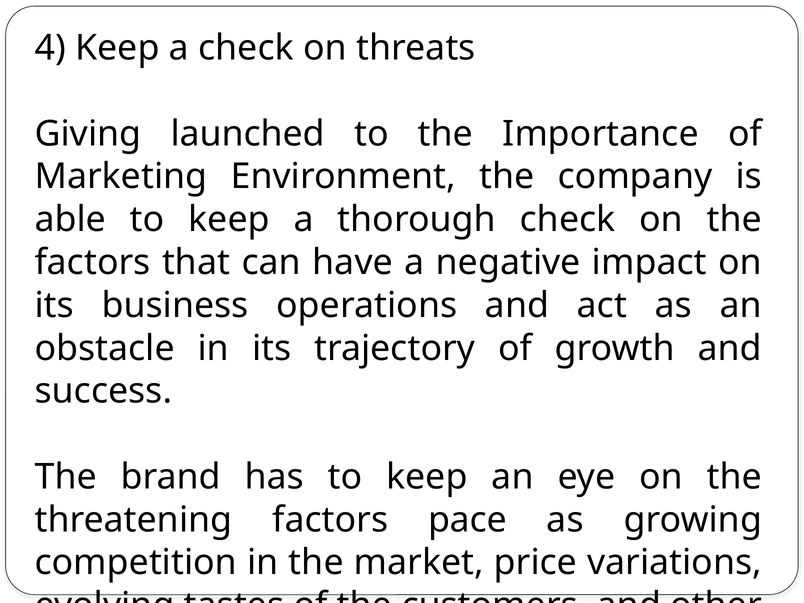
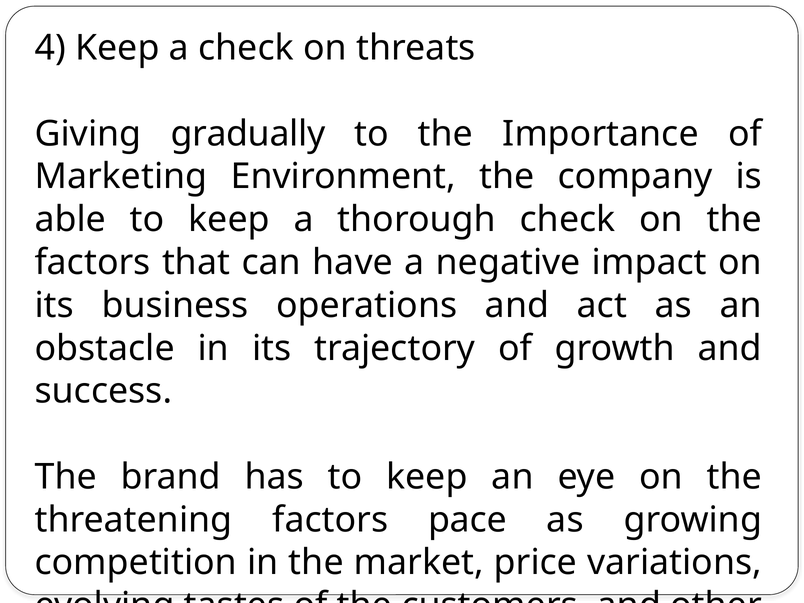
launched: launched -> gradually
